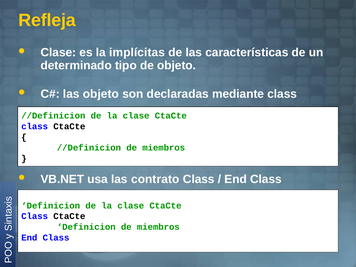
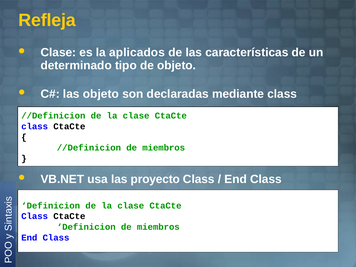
implícitas: implícitas -> aplicados
contrato: contrato -> proyecto
